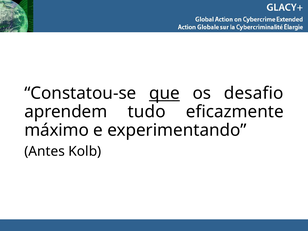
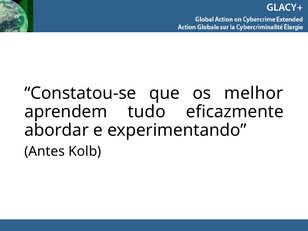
que underline: present -> none
desafio: desafio -> melhor
máximo: máximo -> abordar
